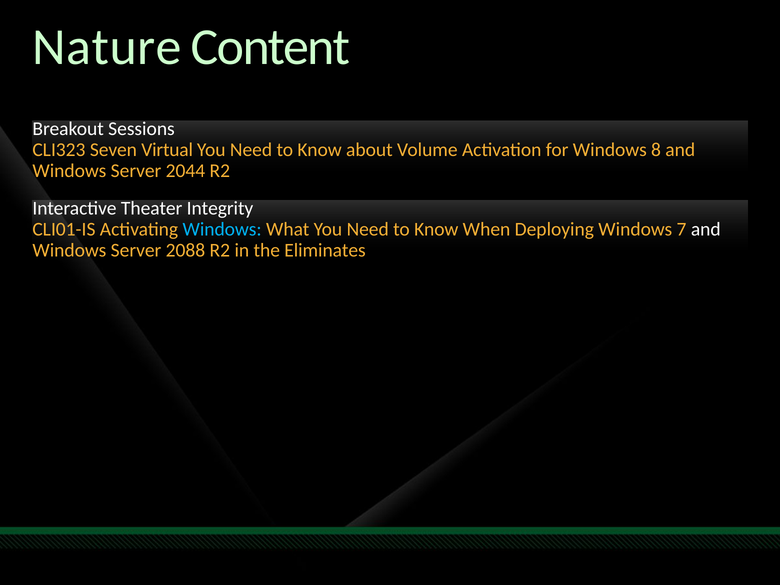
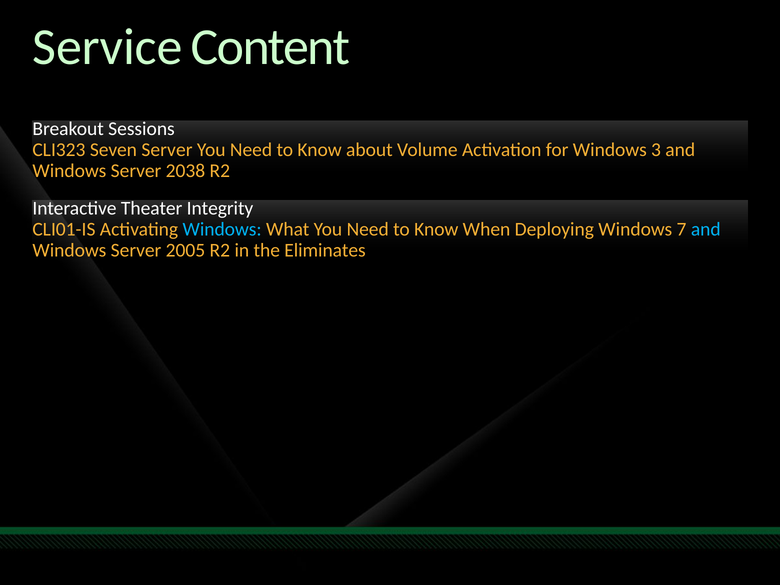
Nature: Nature -> Service
Seven Virtual: Virtual -> Server
8: 8 -> 3
2044: 2044 -> 2038
and at (706, 229) colour: white -> light blue
2088: 2088 -> 2005
